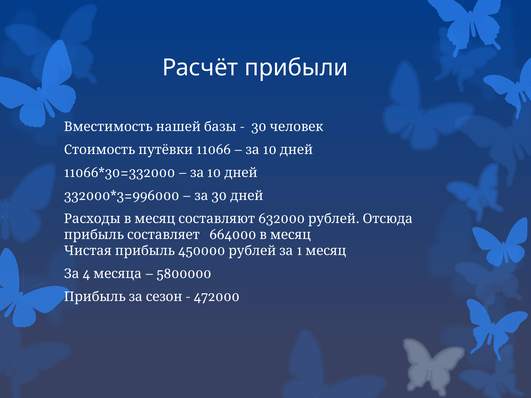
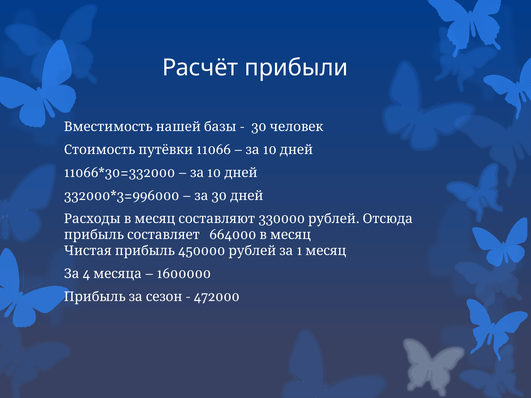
632000: 632000 -> 330000
5800000: 5800000 -> 1600000
